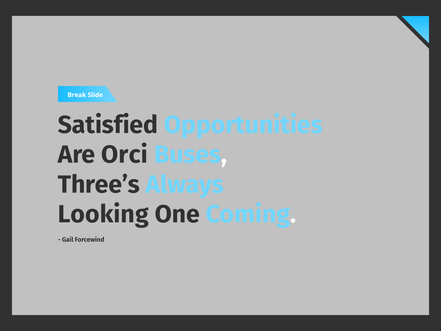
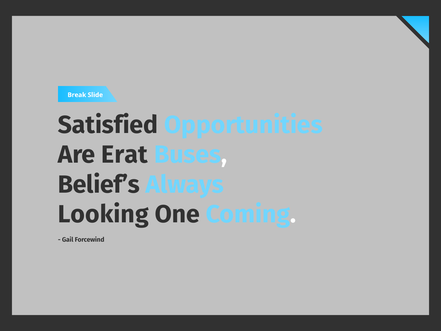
Orci: Orci -> Erat
Three’s: Three’s -> Belief’s
